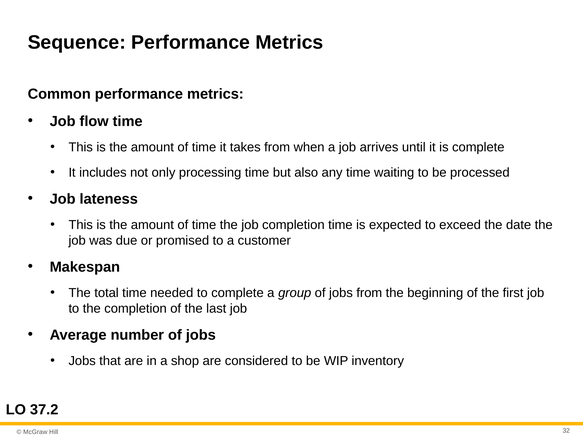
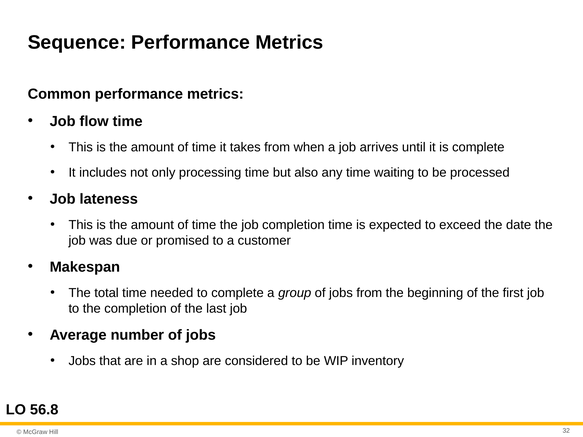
37.2: 37.2 -> 56.8
